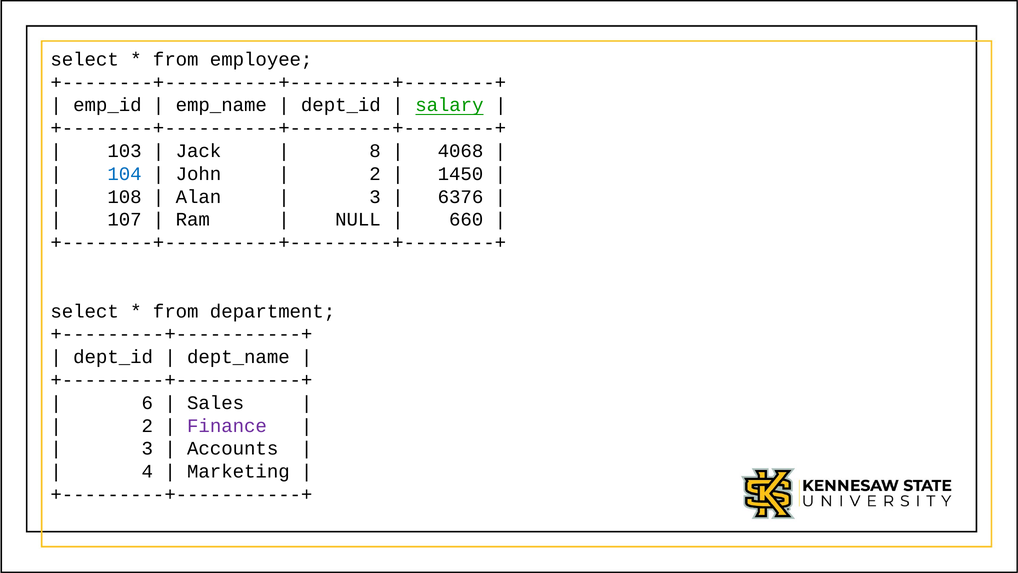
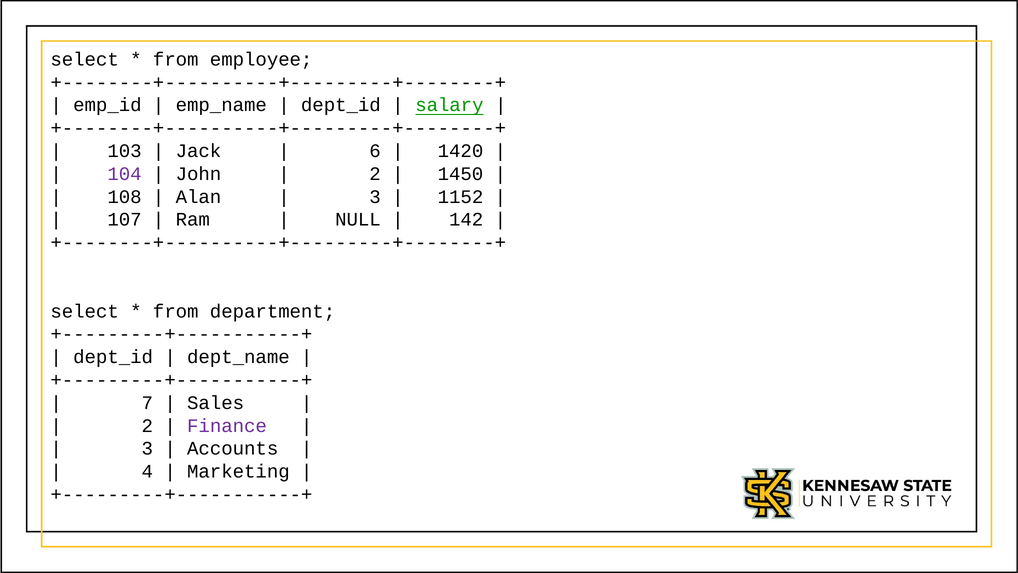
8: 8 -> 6
4068: 4068 -> 1420
104 colour: blue -> purple
6376: 6376 -> 1152
660: 660 -> 142
6: 6 -> 7
